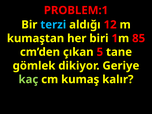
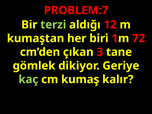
PROBLEM:1: PROBLEM:1 -> PROBLEM:7
terzi colour: light blue -> light green
85: 85 -> 72
5: 5 -> 3
